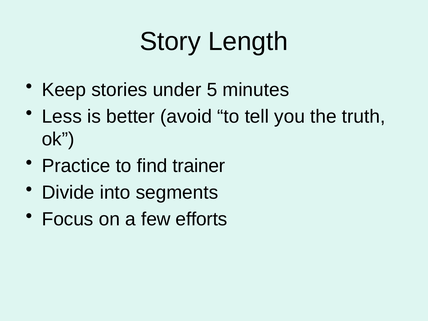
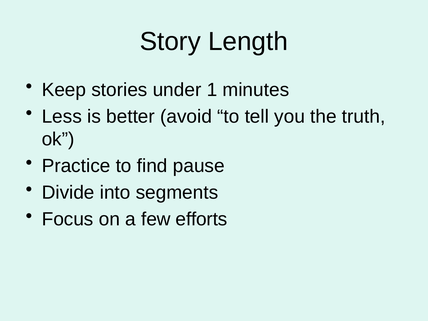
5: 5 -> 1
trainer: trainer -> pause
